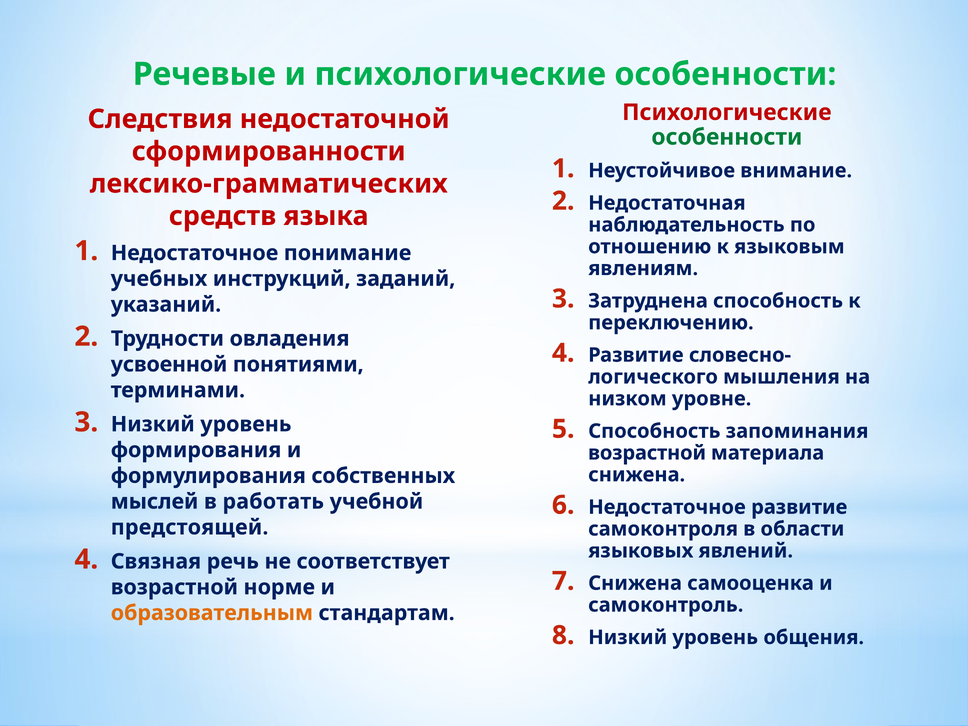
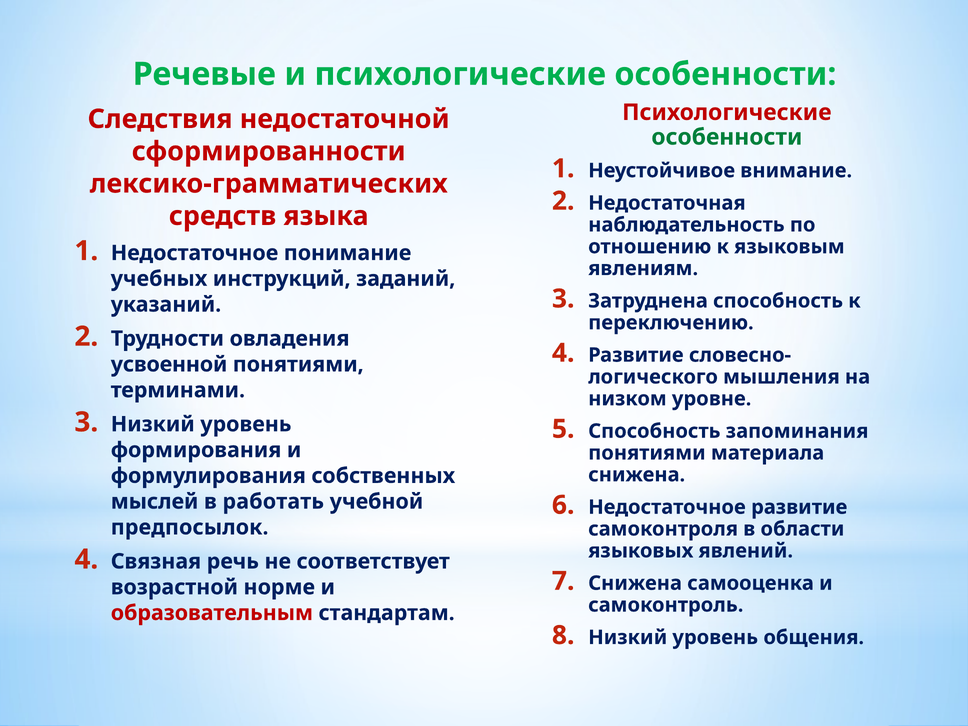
возрастной at (647, 453): возрастной -> понятиями
предстоящей: предстоящей -> предпосылок
образовательным colour: orange -> red
